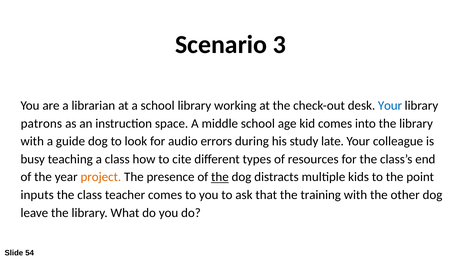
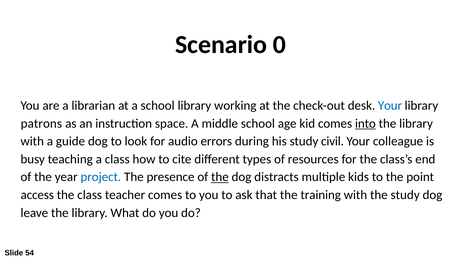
3: 3 -> 0
into underline: none -> present
late: late -> civil
project colour: orange -> blue
inputs: inputs -> access
the other: other -> study
